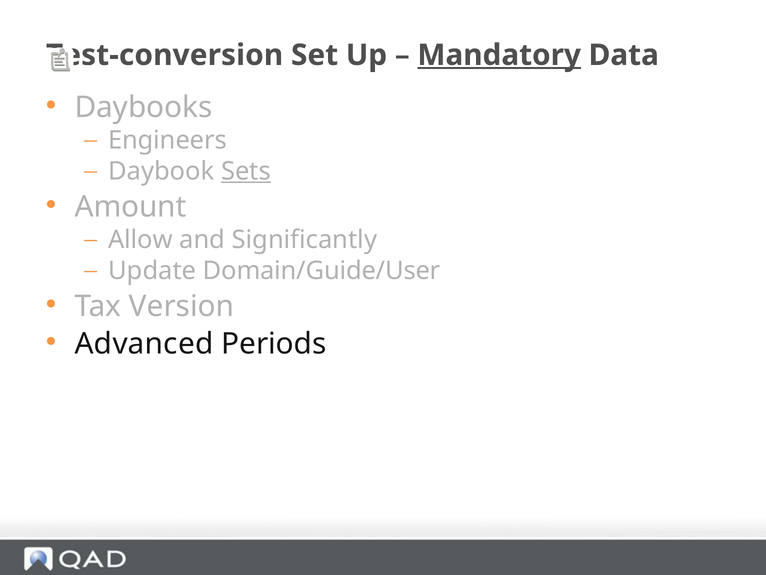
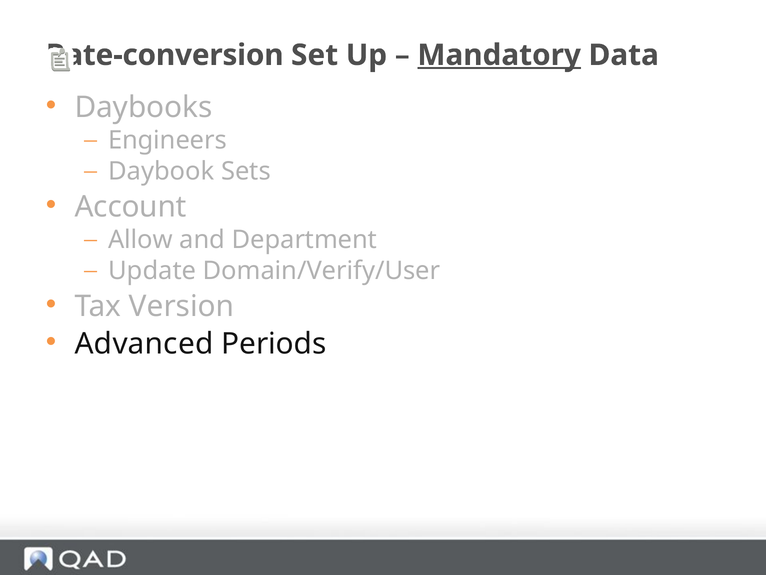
Test-conversion: Test-conversion -> Rate-conversion
Sets underline: present -> none
Amount: Amount -> Account
Significantly: Significantly -> Department
Domain/Guide/User: Domain/Guide/User -> Domain/Verify/User
